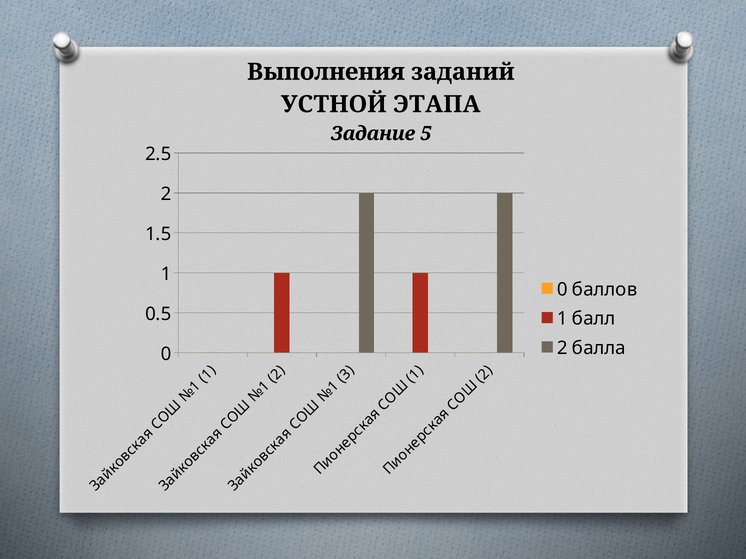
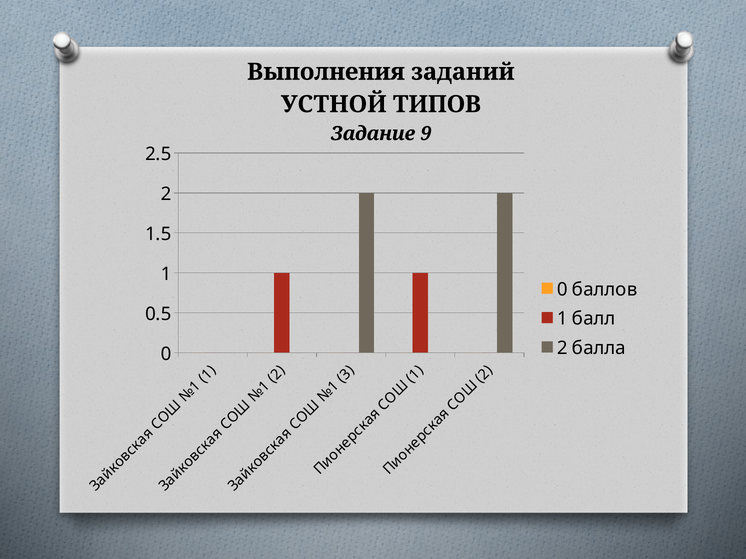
ЭТАПА: ЭТАПА -> ТИПОВ
5: 5 -> 9
